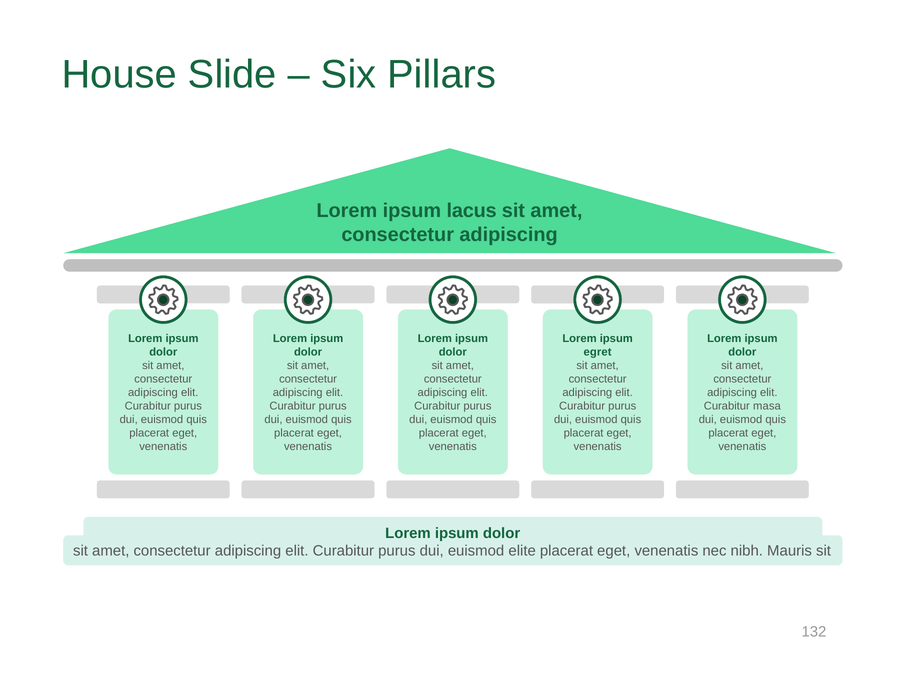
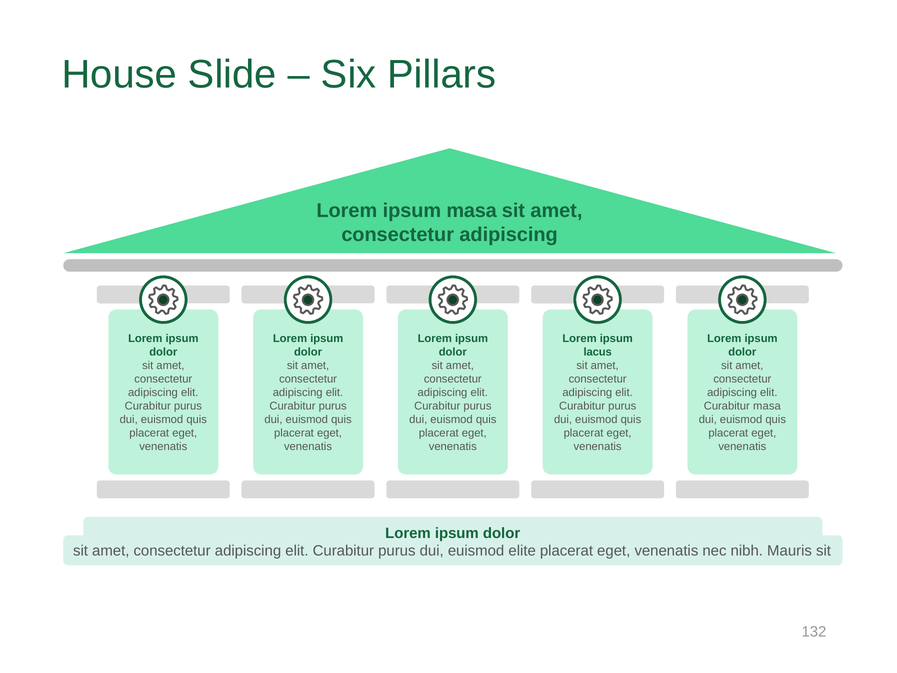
ipsum lacus: lacus -> masa
egret: egret -> lacus
